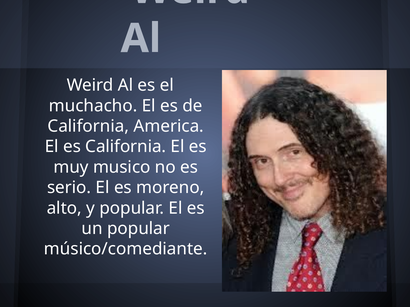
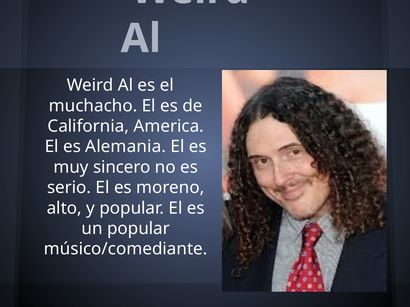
es California: California -> Alemania
musico: musico -> sincero
